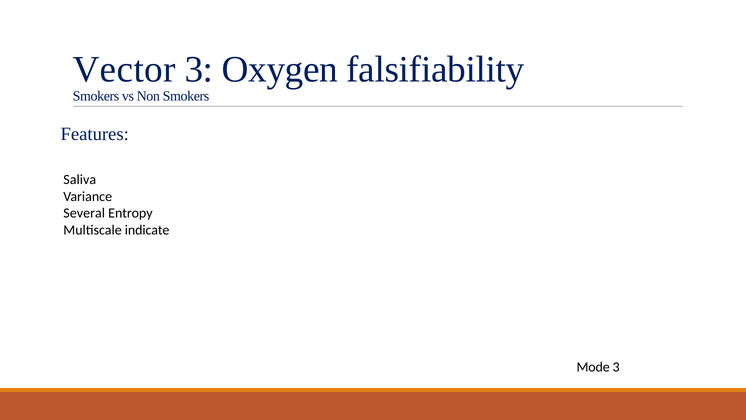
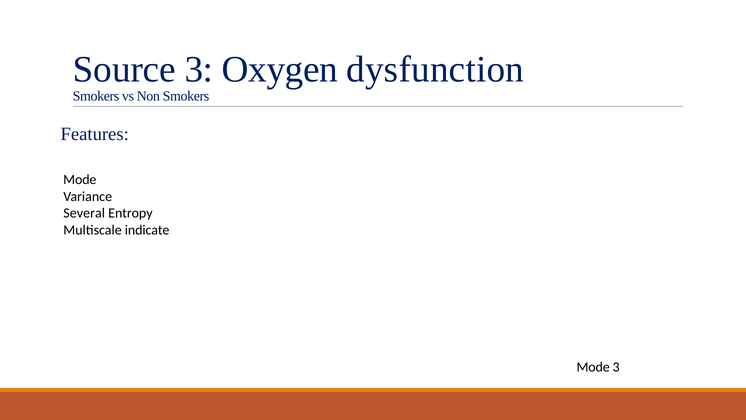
Vector: Vector -> Source
falsifiability: falsifiability -> dysfunction
Saliva at (80, 180): Saliva -> Mode
